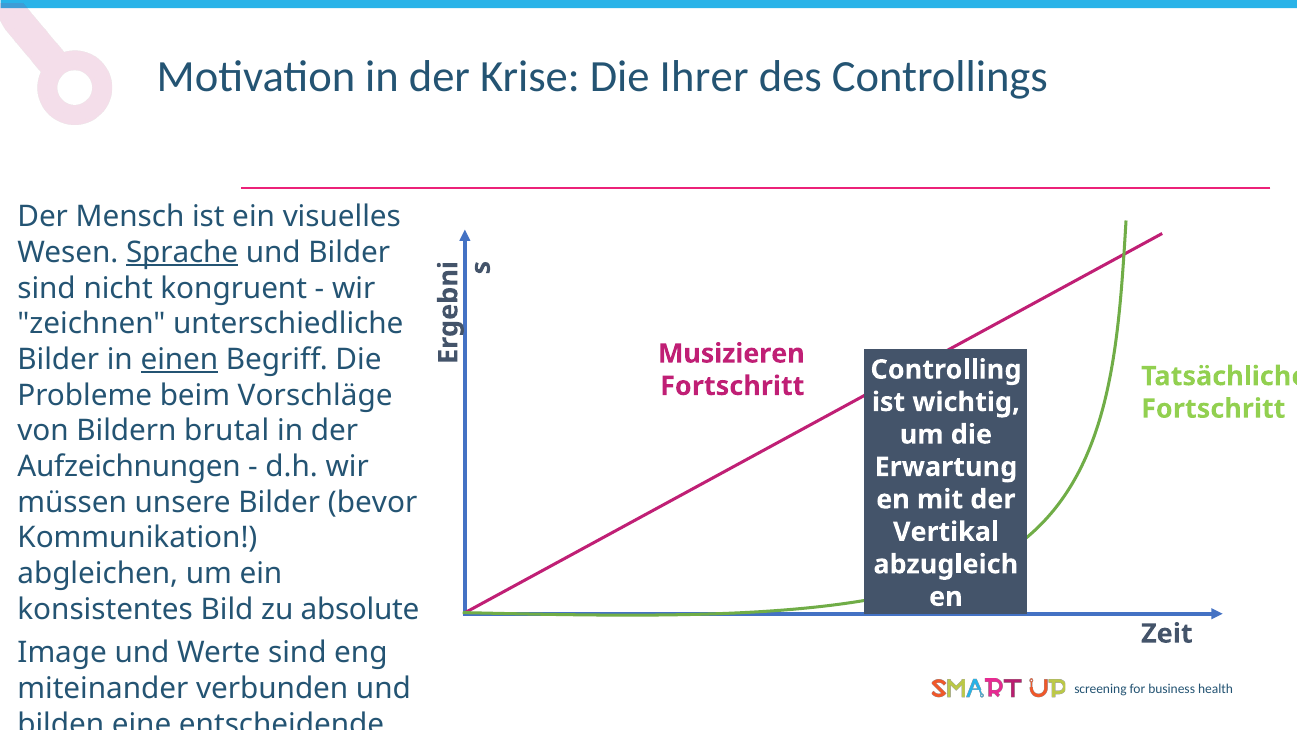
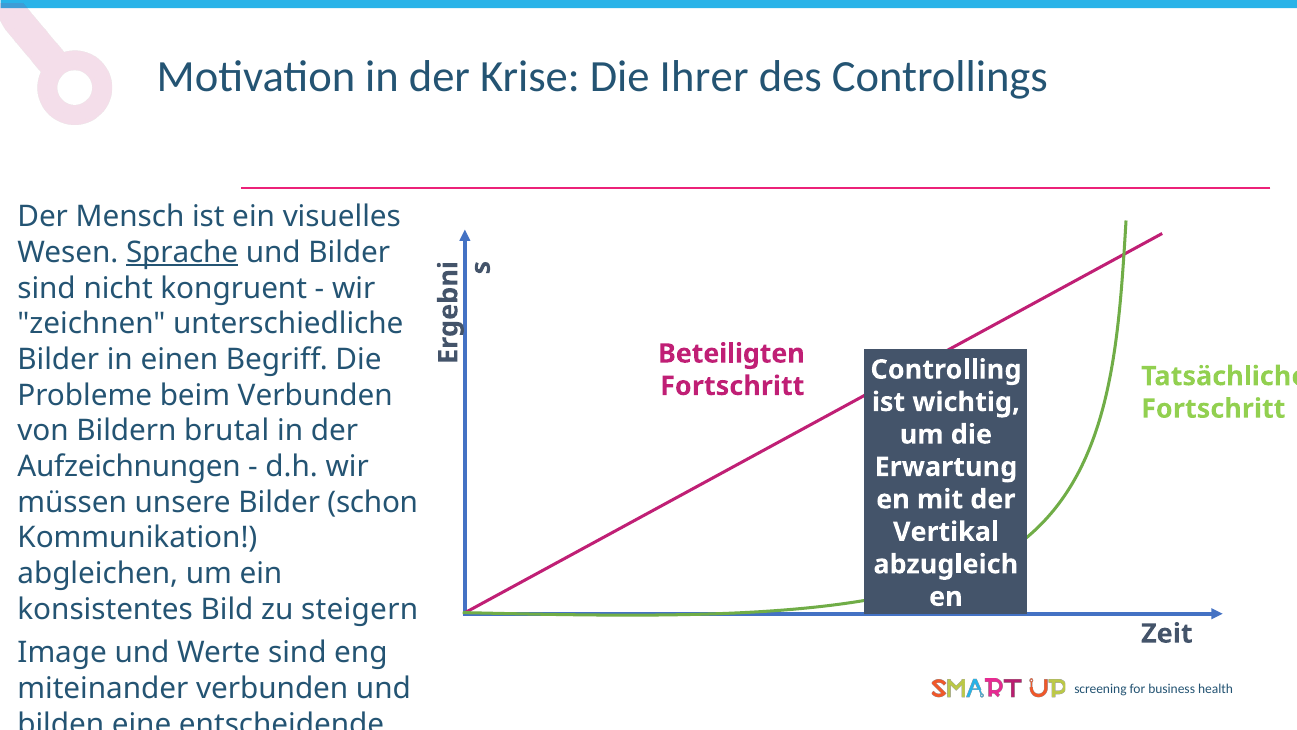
Musizieren: Musizieren -> Beteiligten
einen underline: present -> none
beim Vorschläge: Vorschläge -> Verbunden
bevor: bevor -> schon
absolute: absolute -> steigern
